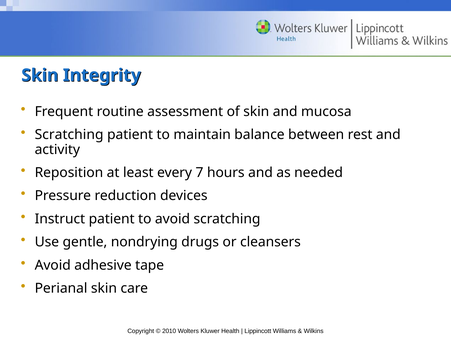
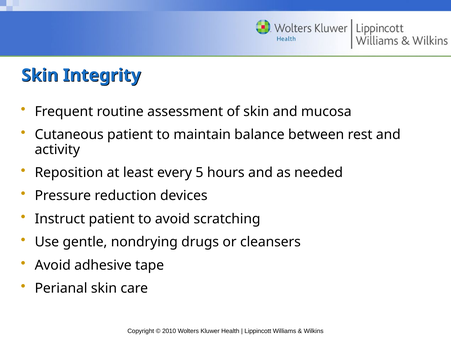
Scratching at (69, 135): Scratching -> Cutaneous
7: 7 -> 5
